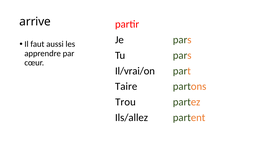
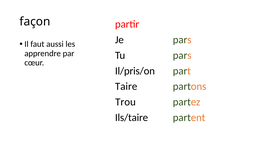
arrive: arrive -> façon
Il/vrai/on: Il/vrai/on -> Il/pris/on
Ils/allez: Ils/allez -> Ils/taire
